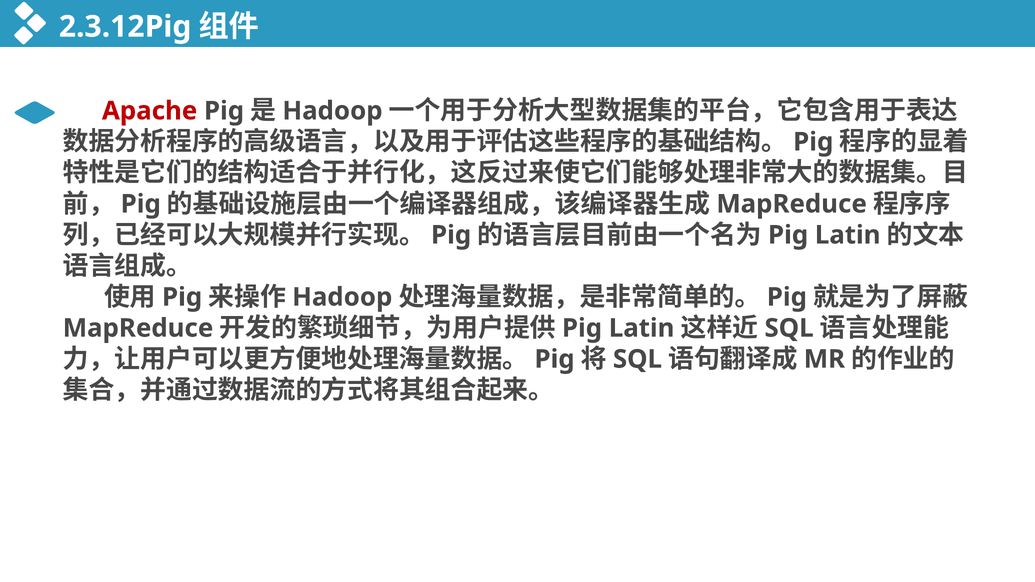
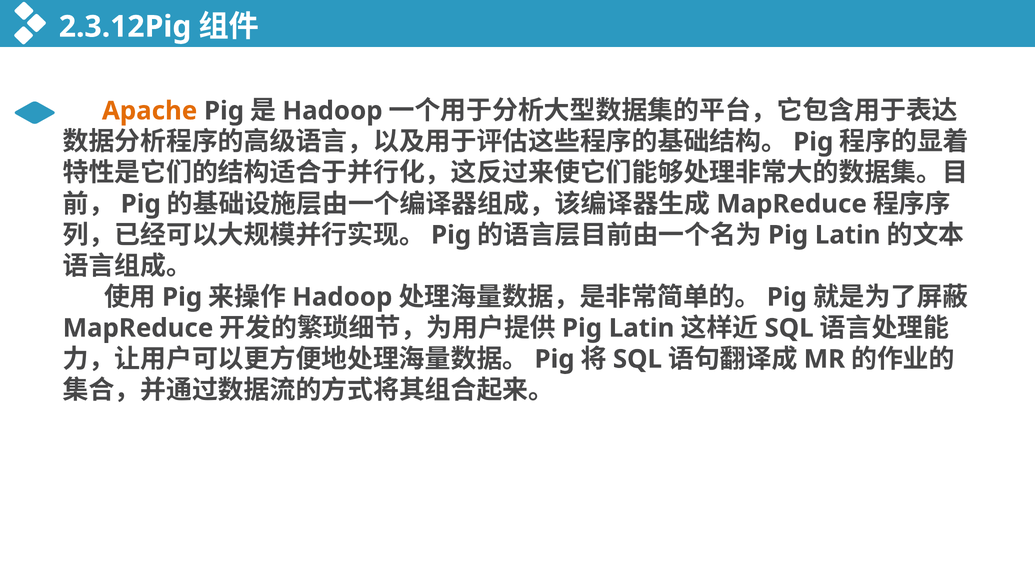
Apache colour: red -> orange
